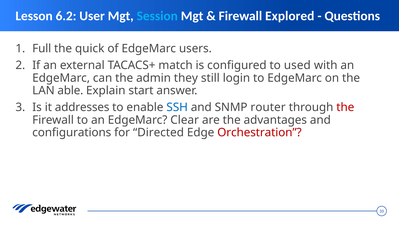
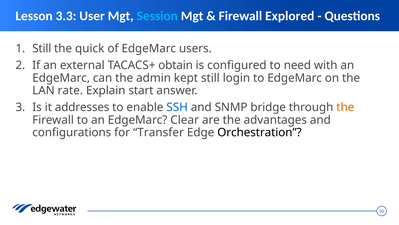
6.2: 6.2 -> 3.3
Full at (42, 48): Full -> Still
match: match -> obtain
used: used -> need
they: they -> kept
able: able -> rate
router: router -> bridge
the at (345, 107) colour: red -> orange
Directed: Directed -> Transfer
Orchestration colour: red -> black
